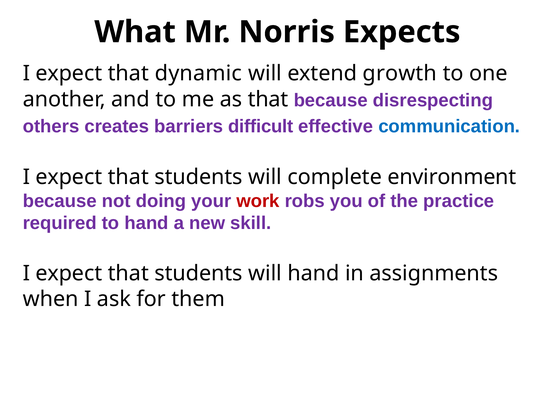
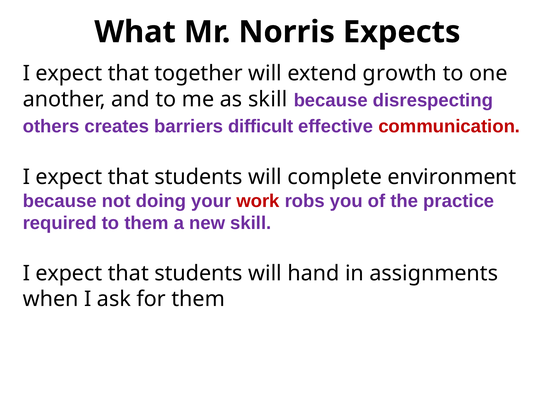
dynamic: dynamic -> together
as that: that -> skill
communication colour: blue -> red
to hand: hand -> them
